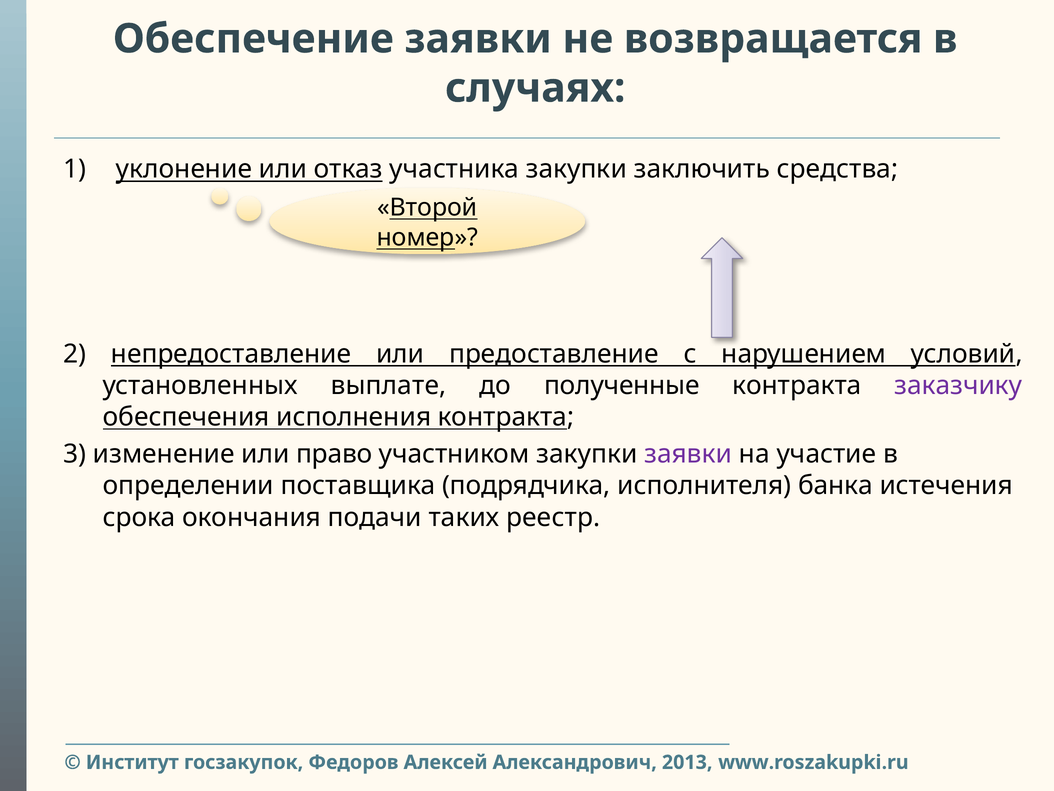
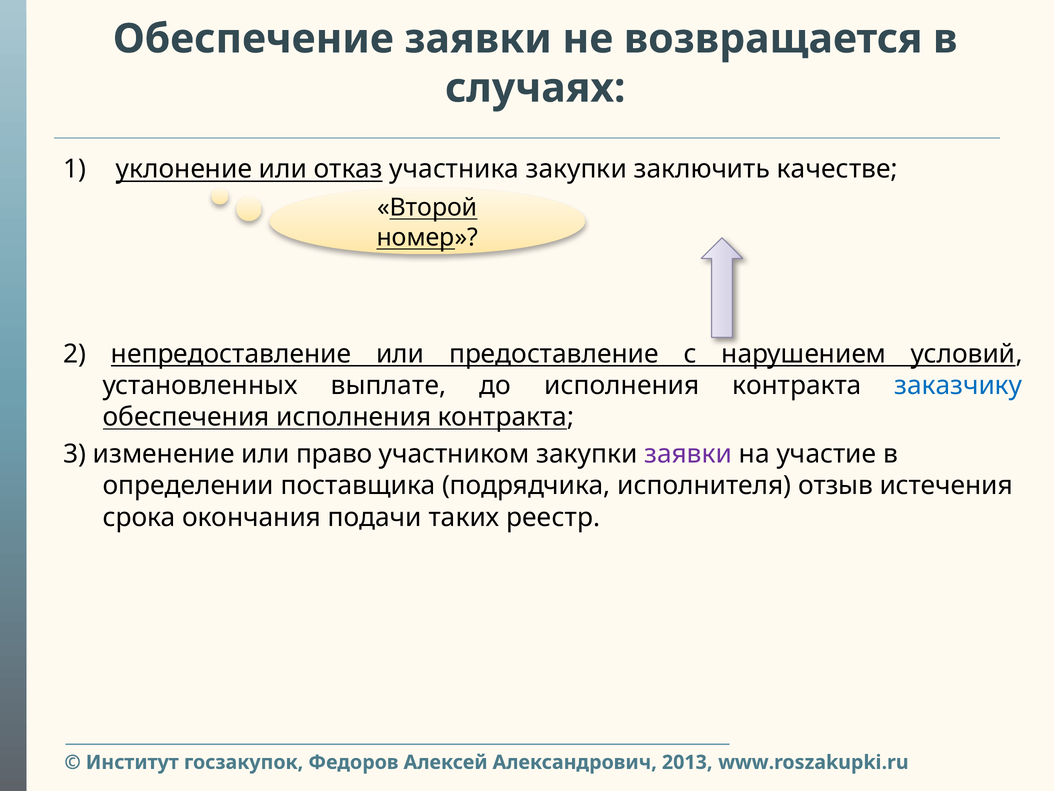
средства: средства -> качестве
до полученные: полученные -> исполнения
заказчику colour: purple -> blue
банка: банка -> отзыв
